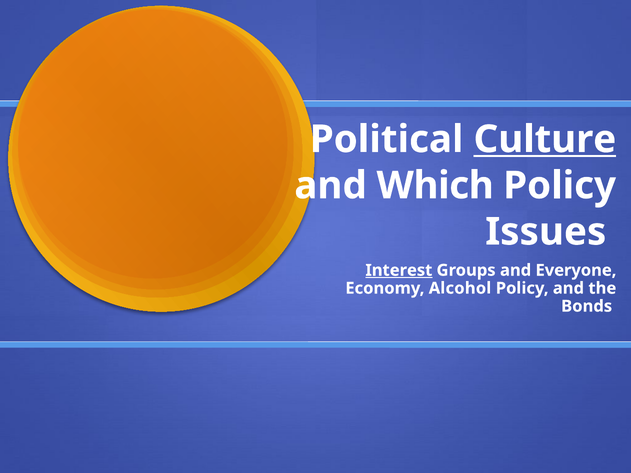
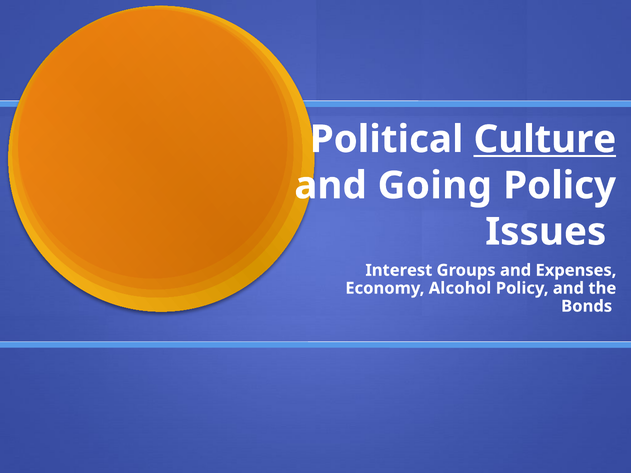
Which: Which -> Going
Interest underline: present -> none
Everyone: Everyone -> Expenses
